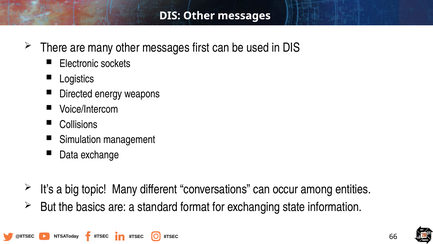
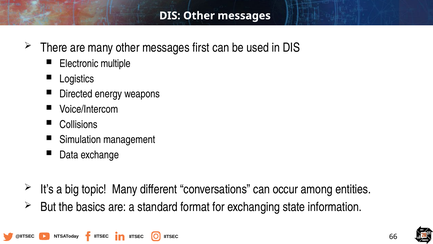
sockets: sockets -> multiple
